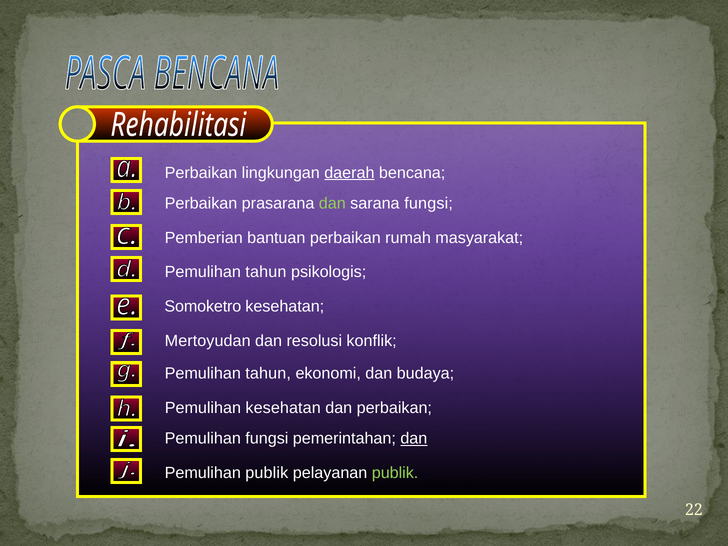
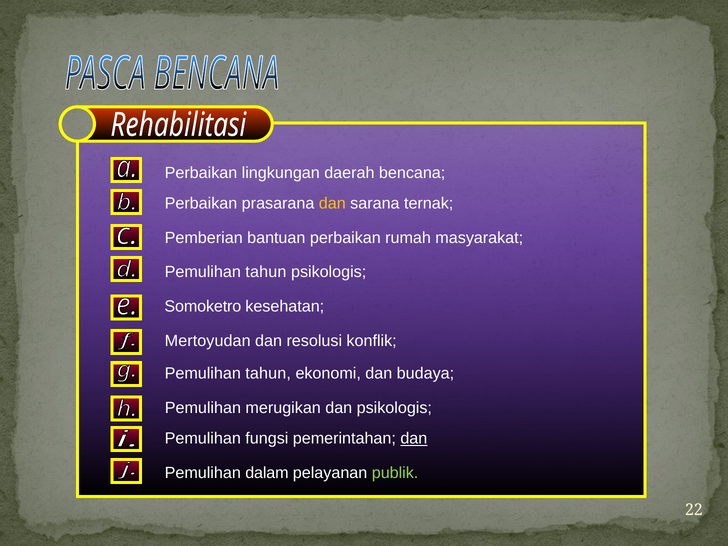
daerah underline: present -> none
dan at (332, 203) colour: light green -> yellow
sarana fungsi: fungsi -> ternak
Pemulihan kesehatan: kesehatan -> merugikan
dan perbaikan: perbaikan -> psikologis
Pemulihan publik: publik -> dalam
